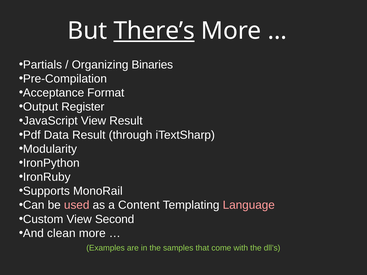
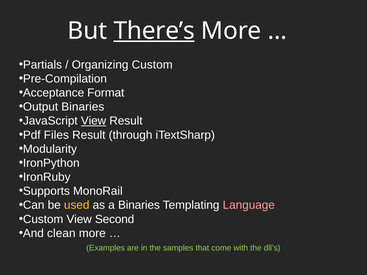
Organizing Binaries: Binaries -> Custom
Output Register: Register -> Binaries
View at (94, 121) underline: none -> present
Data: Data -> Files
used colour: pink -> yellow
a Content: Content -> Binaries
